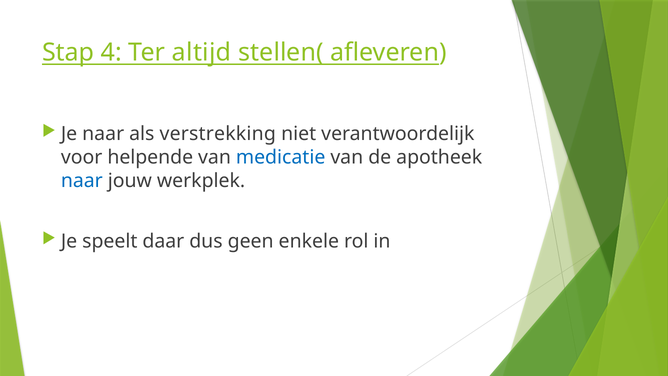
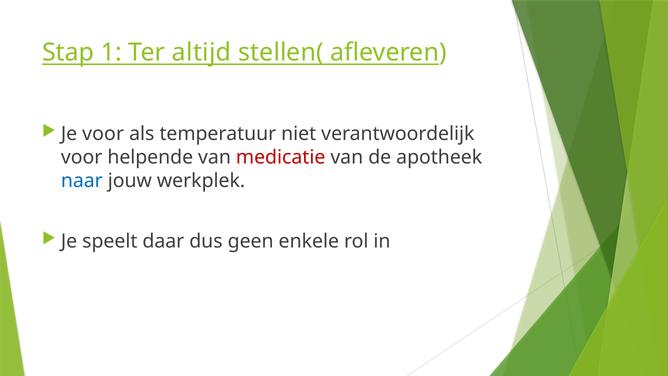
4: 4 -> 1
Je naar: naar -> voor
verstrekking: verstrekking -> temperatuur
medicatie colour: blue -> red
